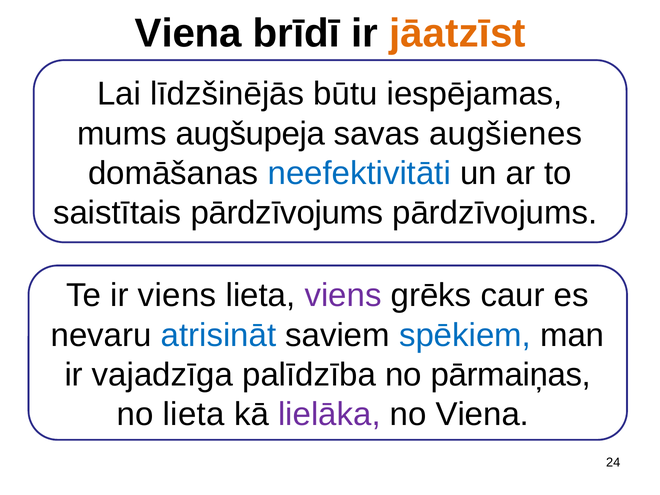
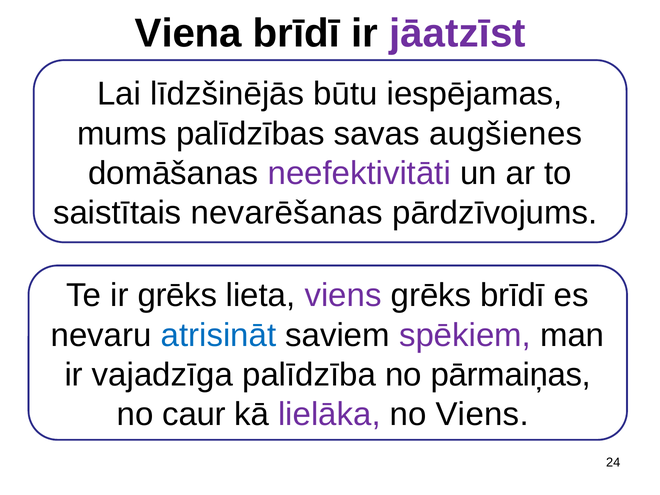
jāatzīst colour: orange -> purple
augšupeja: augšupeja -> palīdzības
neefektivitāti colour: blue -> purple
saistītais pārdzīvojums: pārdzīvojums -> nevarēšanas
ir viens: viens -> grēks
grēks caur: caur -> brīdī
spēkiem colour: blue -> purple
no lieta: lieta -> caur
no Viena: Viena -> Viens
